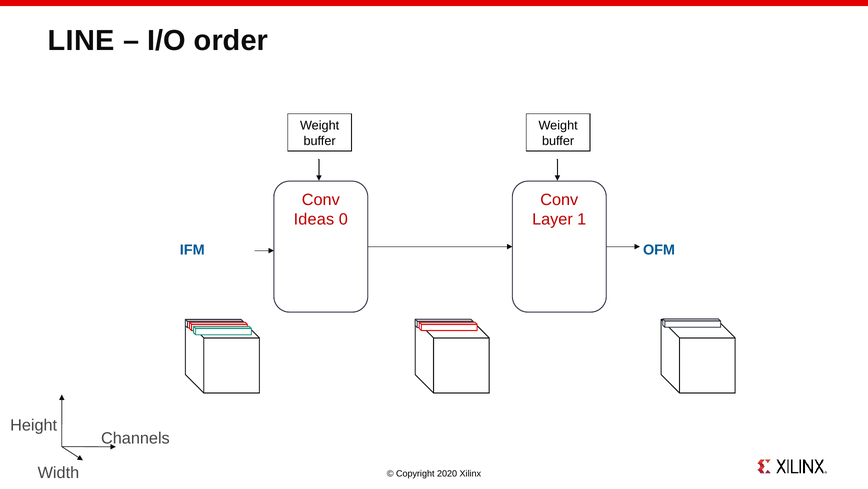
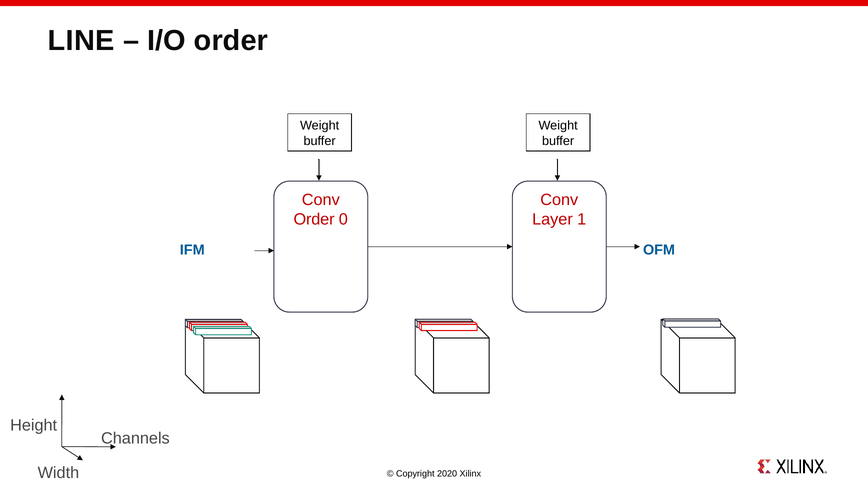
Ideas at (314, 219): Ideas -> Order
